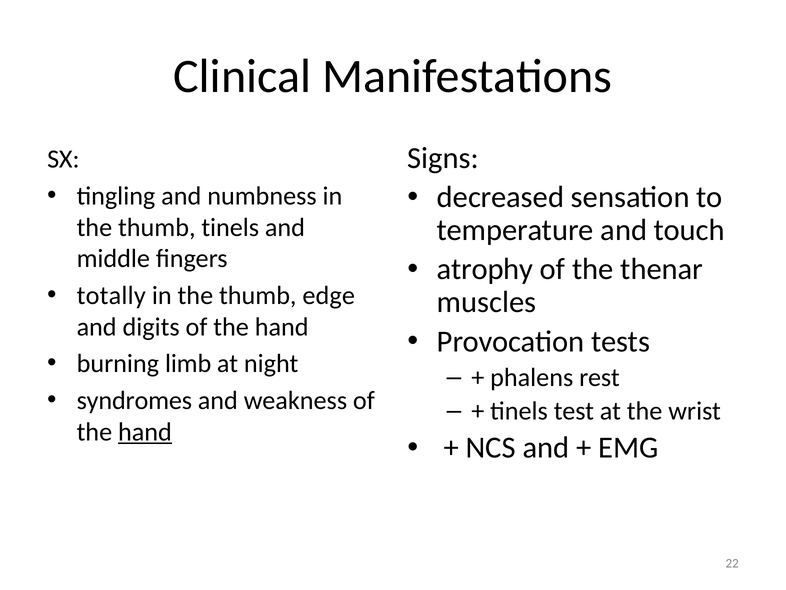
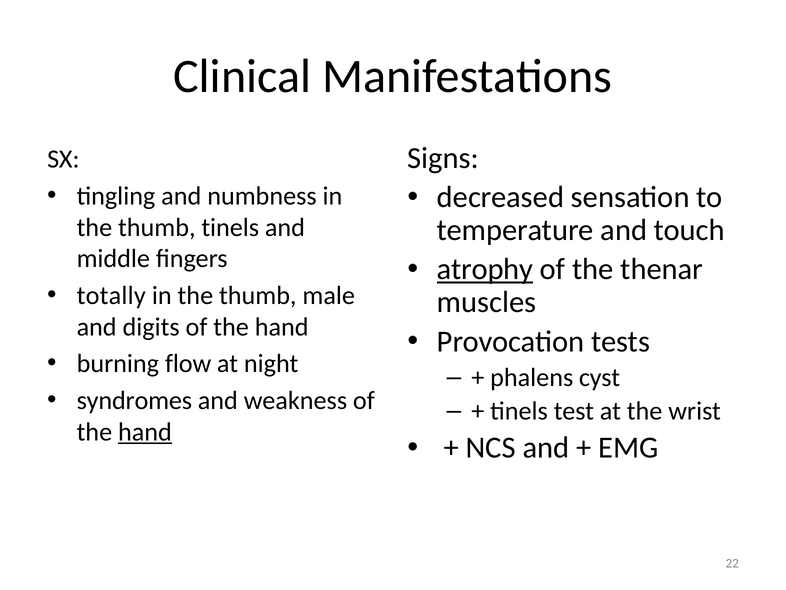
atrophy underline: none -> present
edge: edge -> male
limb: limb -> flow
rest: rest -> cyst
